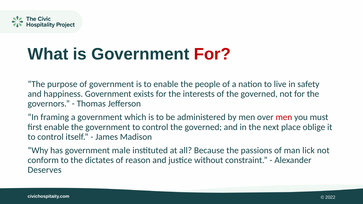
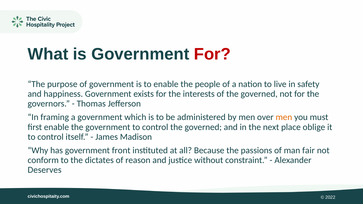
men at (284, 117) colour: red -> orange
male: male -> front
lick: lick -> fair
